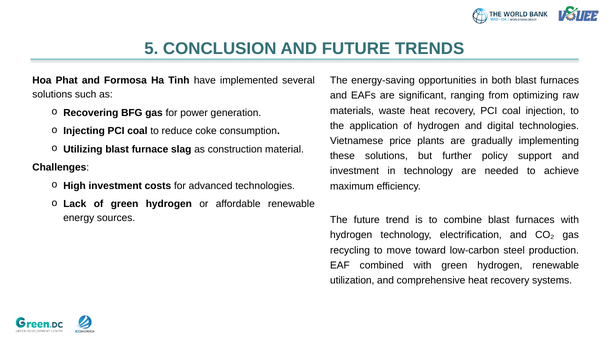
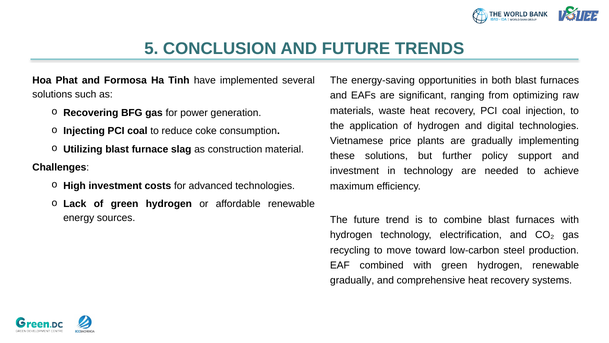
utilization at (352, 280): utilization -> gradually
